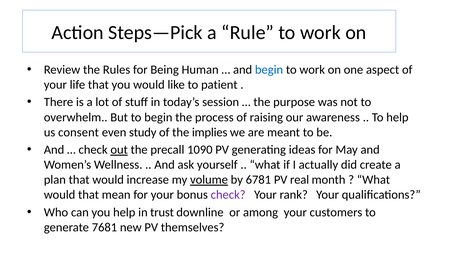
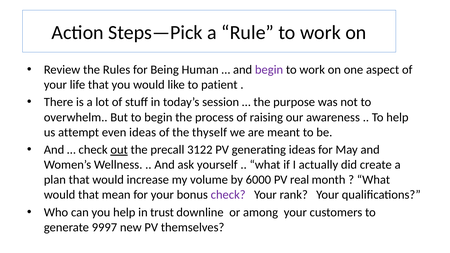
begin at (269, 70) colour: blue -> purple
consent: consent -> attempt
even study: study -> ideas
implies: implies -> thyself
1090: 1090 -> 3122
volume underline: present -> none
6781: 6781 -> 6000
7681: 7681 -> 9997
